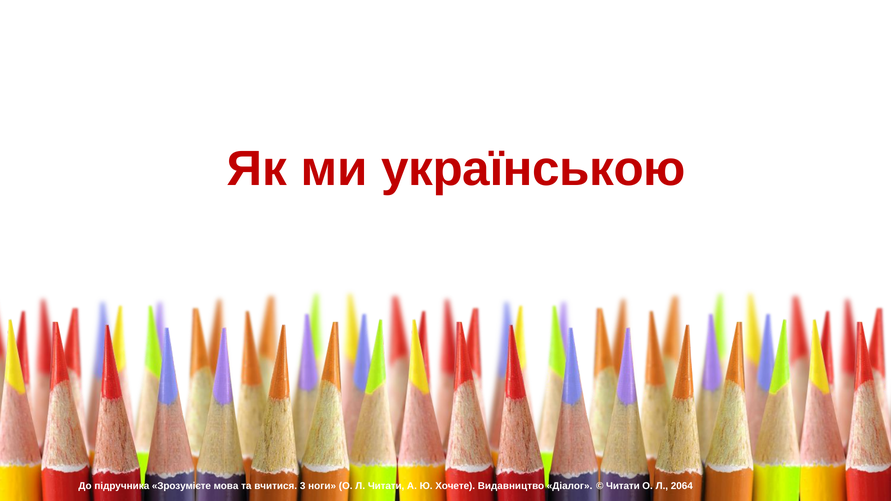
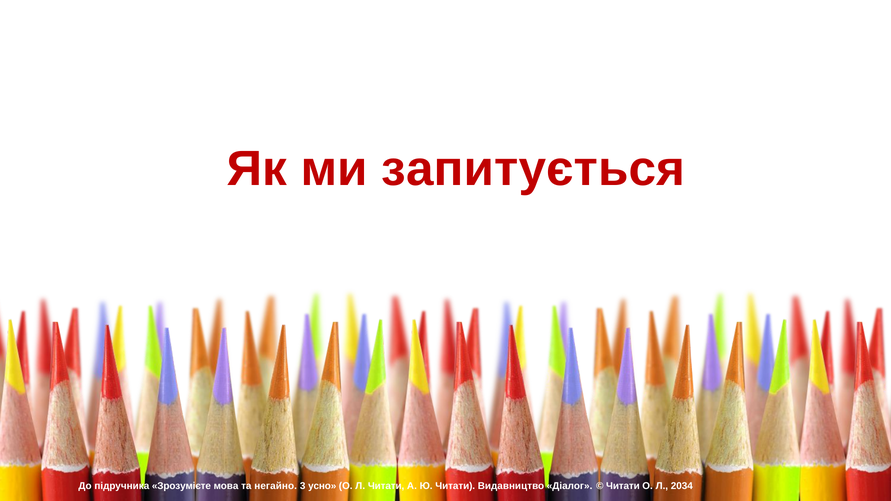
українською: українською -> запитується
вчитися: вчитися -> негайно
ноги: ноги -> усно
Ю Хочете: Хочете -> Читати
2064: 2064 -> 2034
